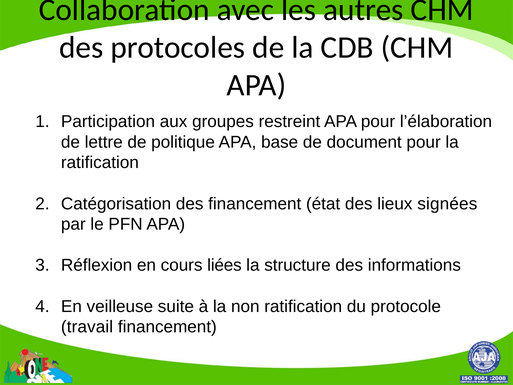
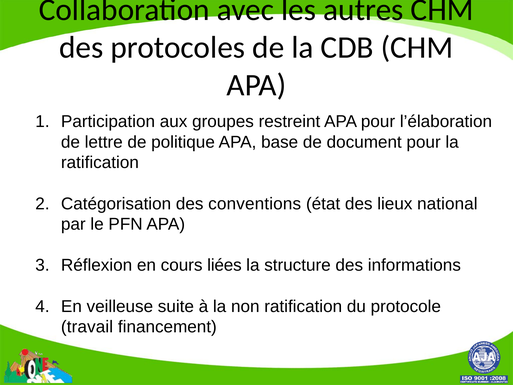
des financement: financement -> conventions
signées: signées -> national
